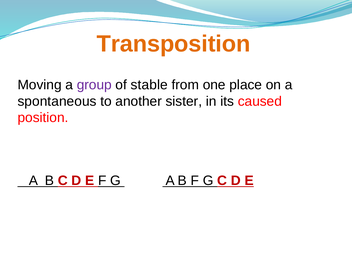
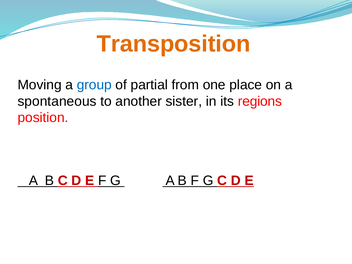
group colour: purple -> blue
stable: stable -> partial
caused: caused -> regions
